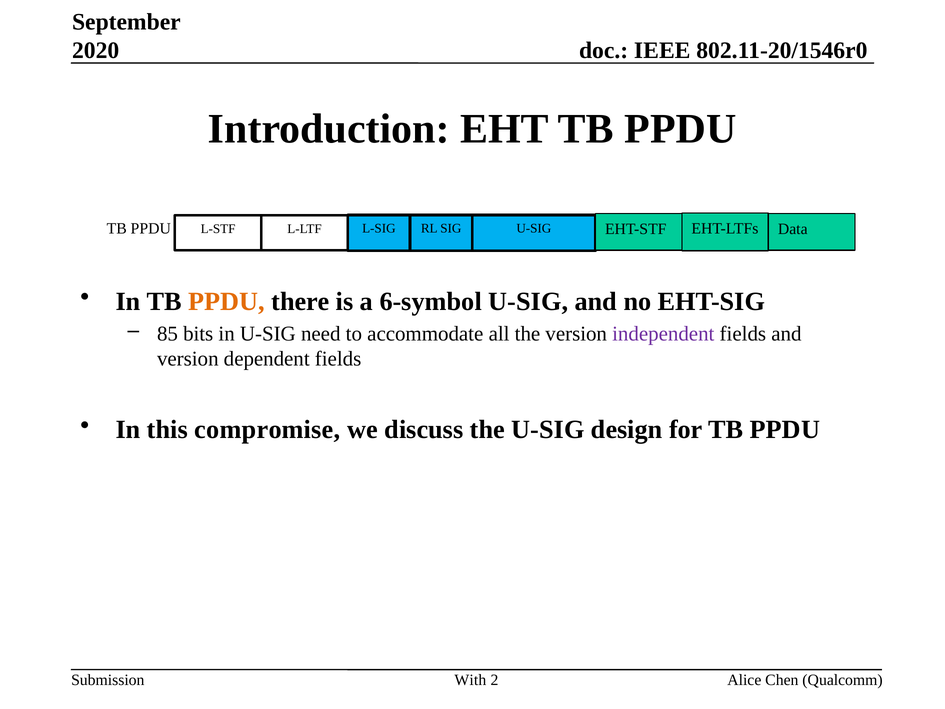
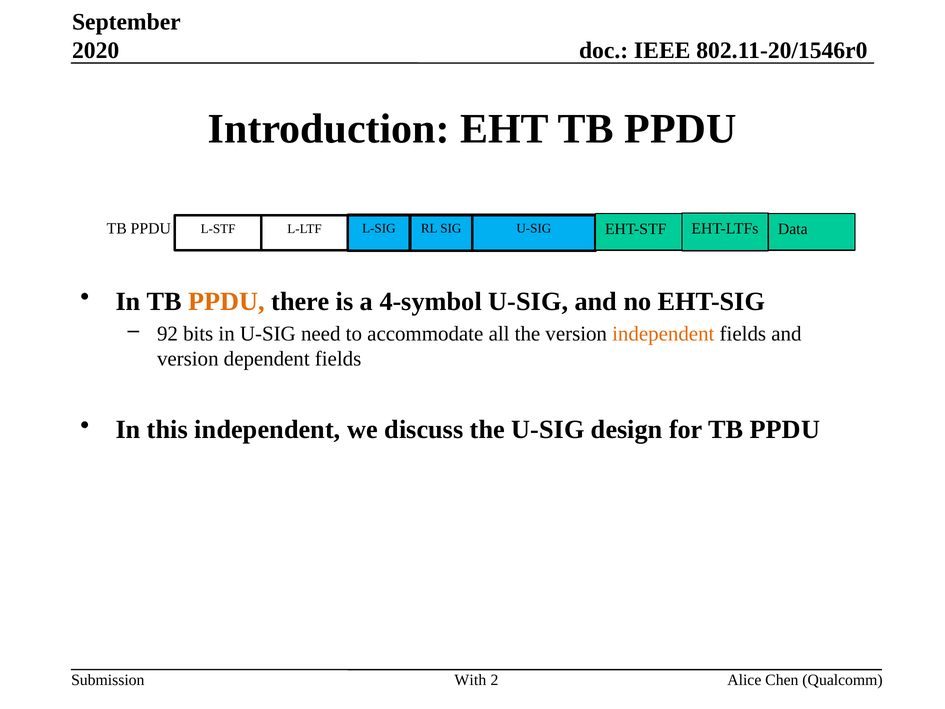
6-symbol: 6-symbol -> 4-symbol
85: 85 -> 92
independent at (663, 334) colour: purple -> orange
this compromise: compromise -> independent
